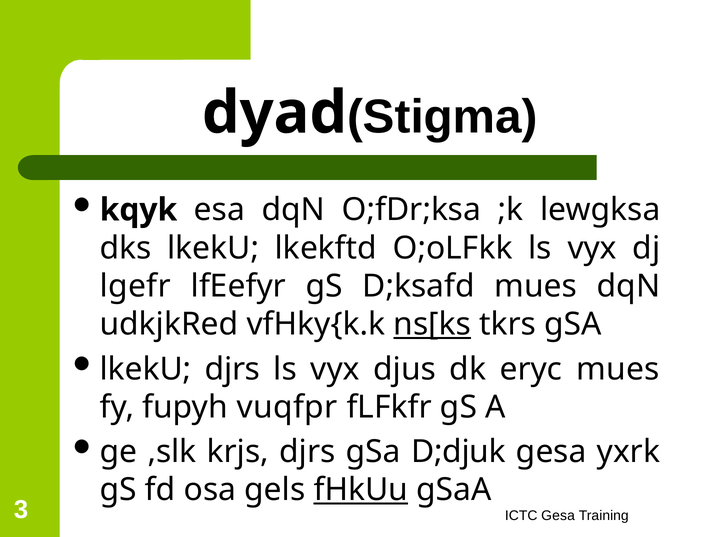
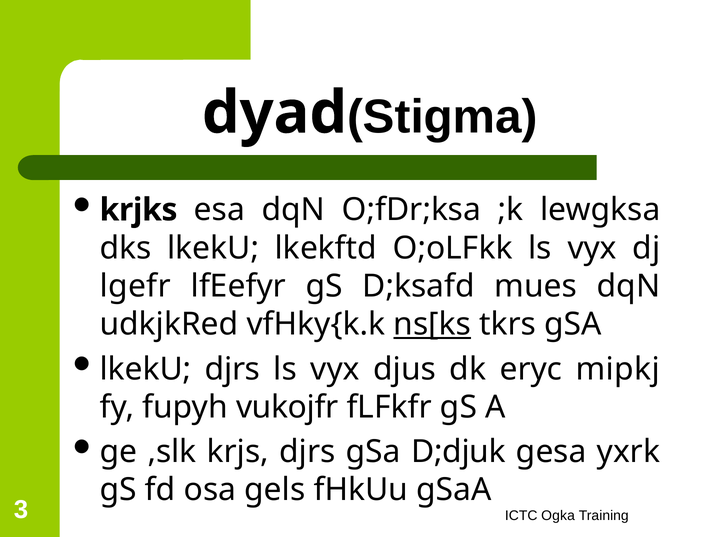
kqyk: kqyk -> krjks
eryc mues: mues -> mipkj
vuqfpr: vuqfpr -> vukojfr
fHkUu underline: present -> none
ICTC Gesa: Gesa -> Ogka
